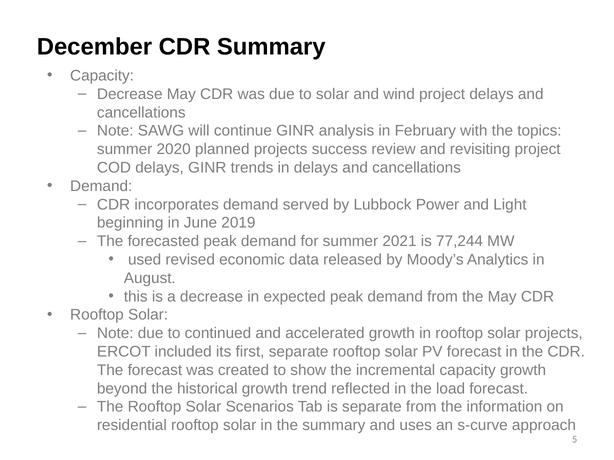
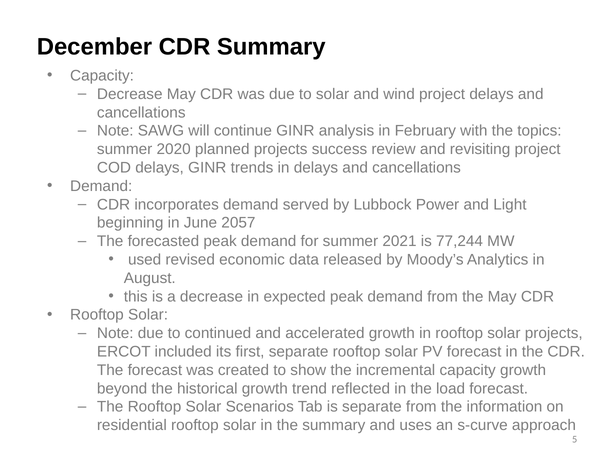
2019: 2019 -> 2057
